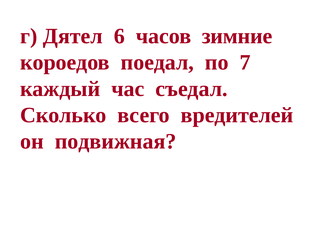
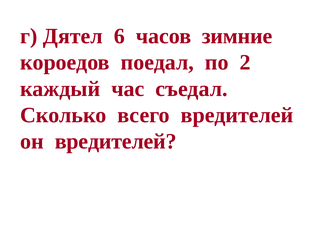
7: 7 -> 2
он подвижная: подвижная -> вредителей
